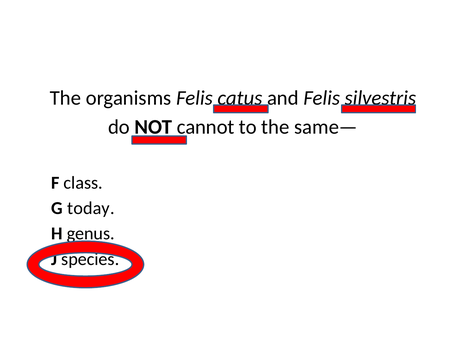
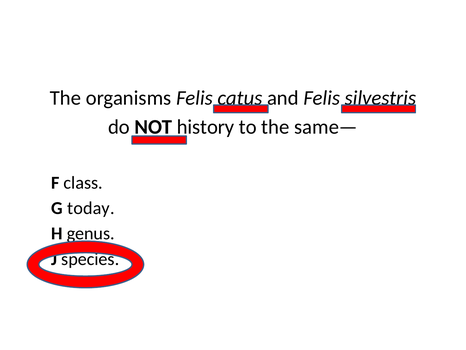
cannot: cannot -> history
